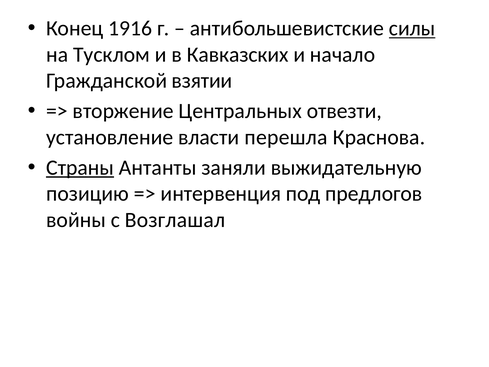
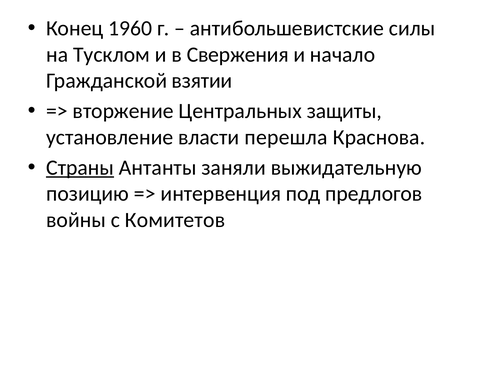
1916: 1916 -> 1960
силы underline: present -> none
Кавказских: Кавказских -> Свержения
отвезти: отвезти -> защиты
Возглашал: Возглашал -> Комитетов
